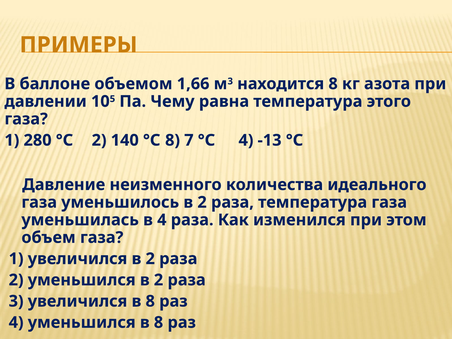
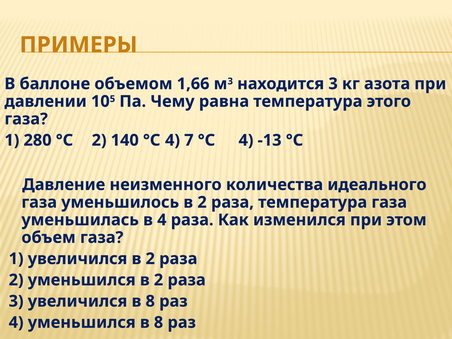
находится 8: 8 -> 3
140 °С 8: 8 -> 4
